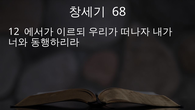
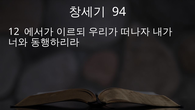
68: 68 -> 94
